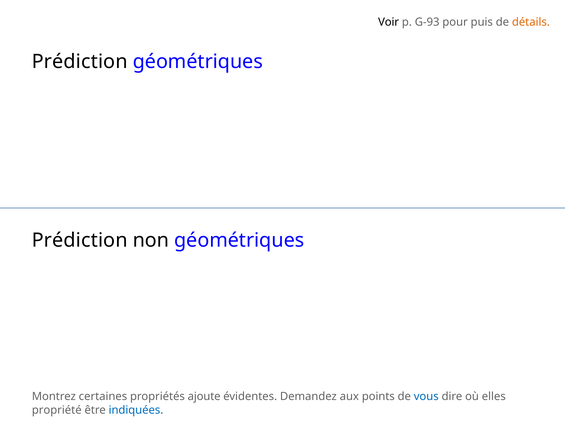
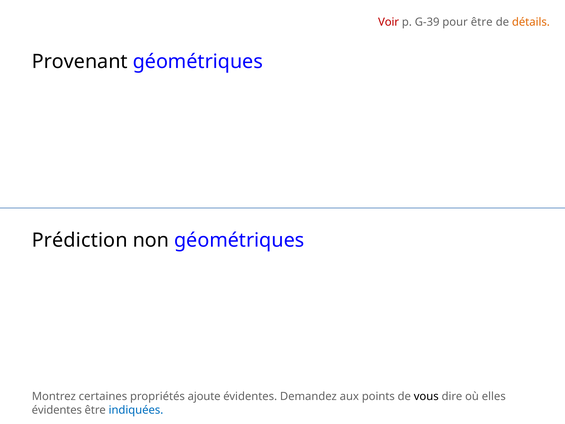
Voir colour: black -> red
G-93: G-93 -> G-39
pour puis: puis -> être
Prédiction at (80, 62): Prédiction -> Provenant
vous colour: blue -> black
propriété at (57, 410): propriété -> évidentes
